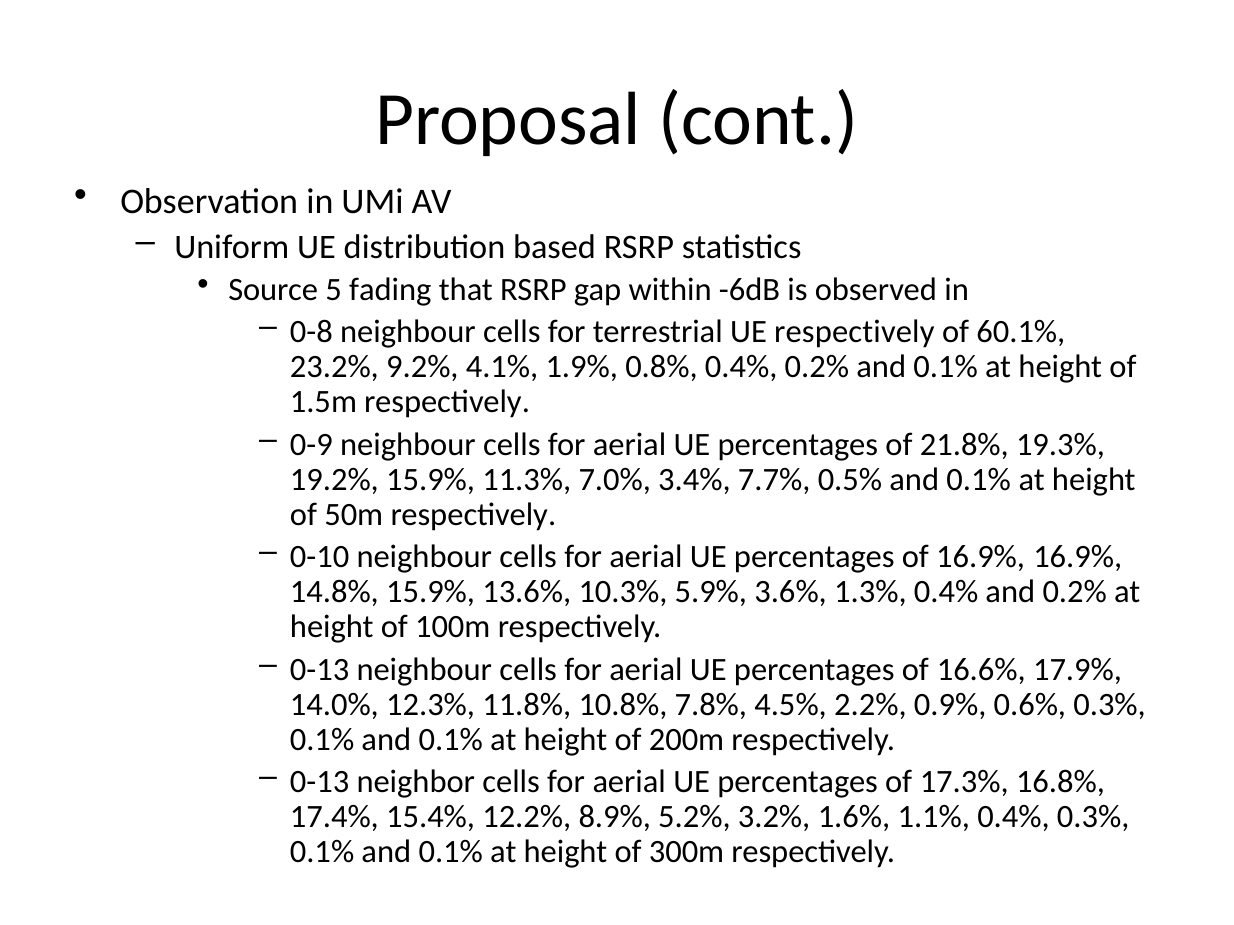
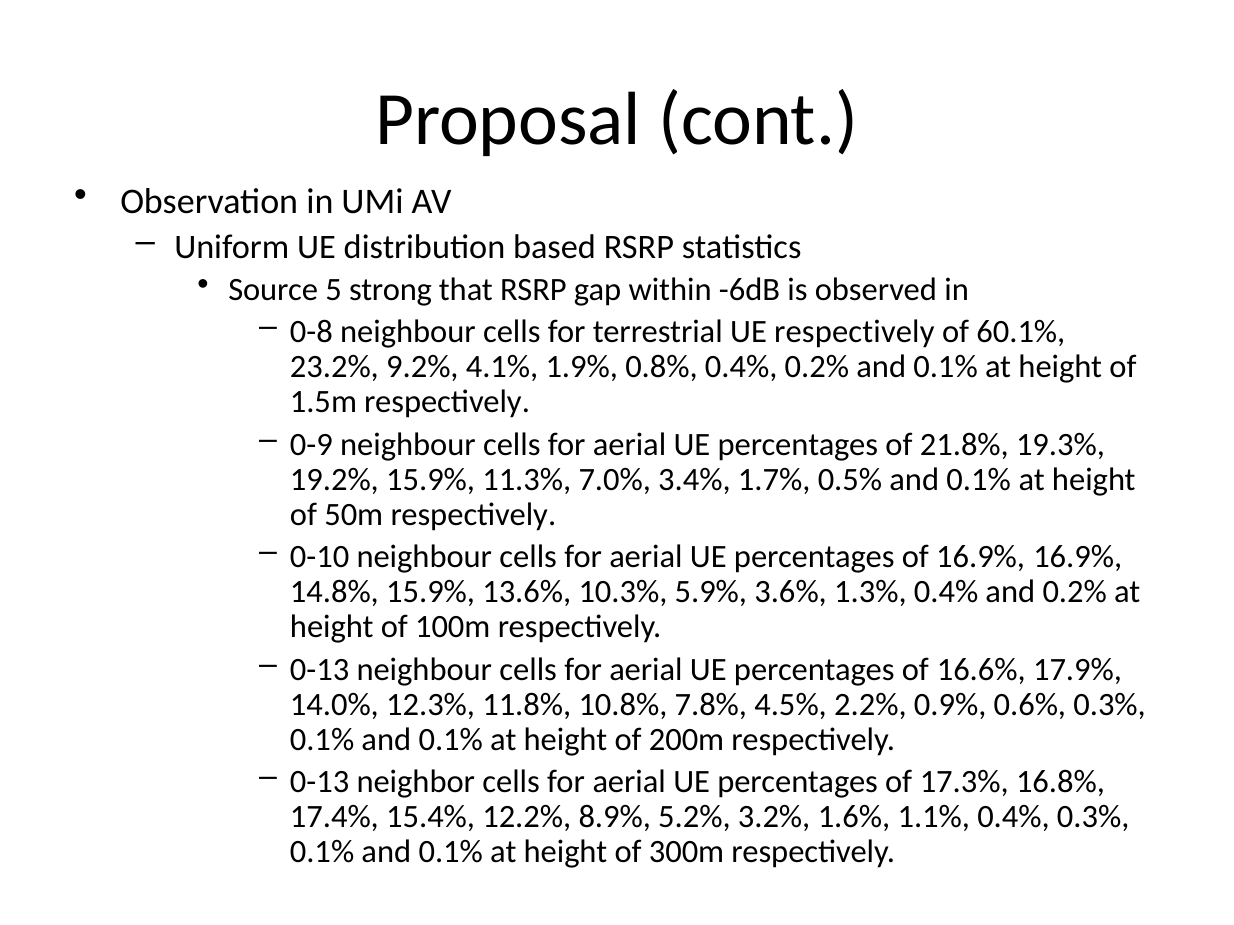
fading: fading -> strong
7.7%: 7.7% -> 1.7%
